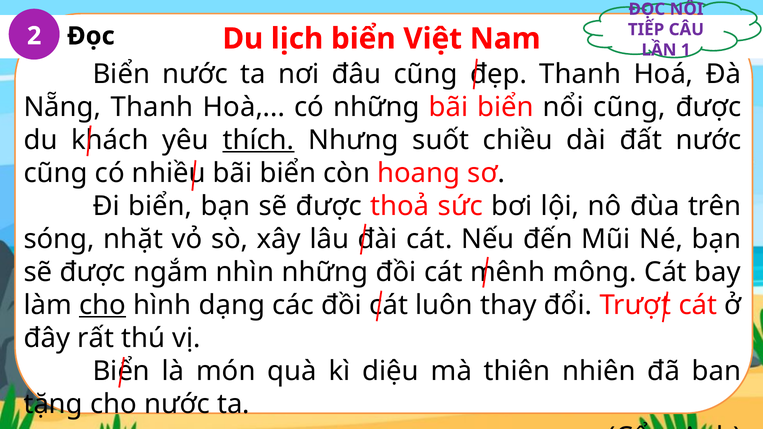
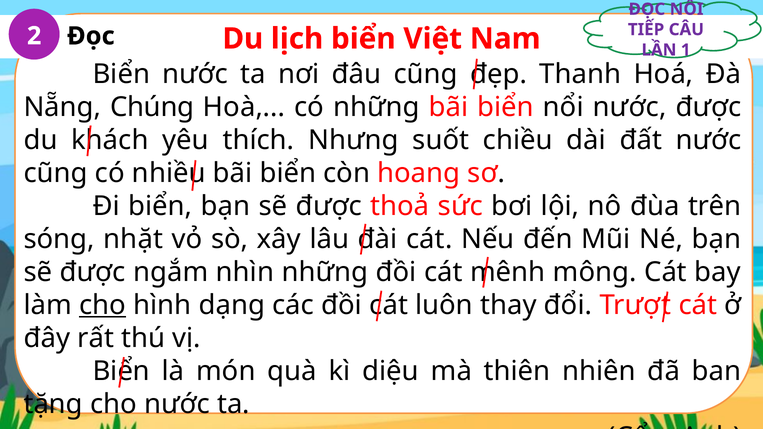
Nẵng Thanh: Thanh -> Chúng
nổi cũng: cũng -> nước
thích underline: present -> none
